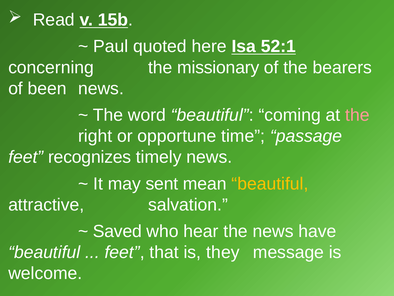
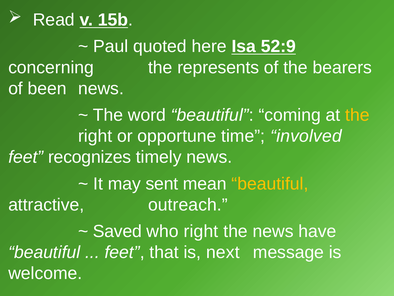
52:1: 52:1 -> 52:9
missionary: missionary -> represents
the at (357, 115) colour: pink -> yellow
passage: passage -> involved
salvation: salvation -> outreach
who hear: hear -> right
they: they -> next
